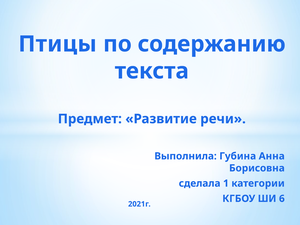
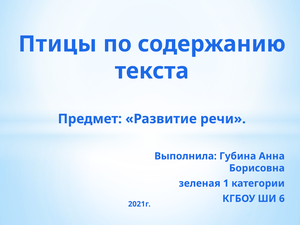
сделала: сделала -> зеленая
